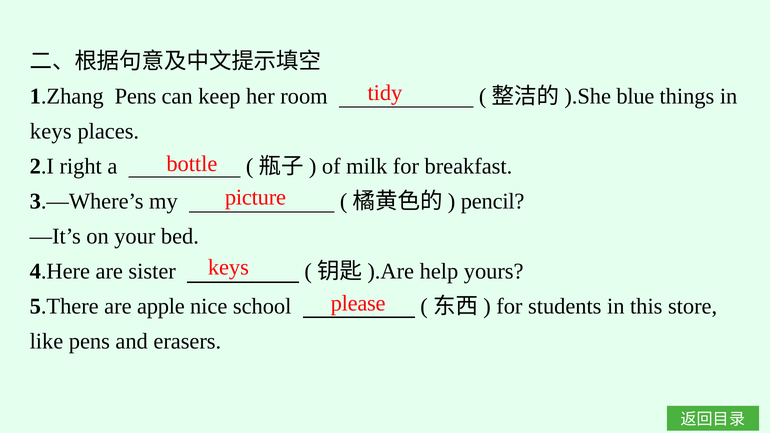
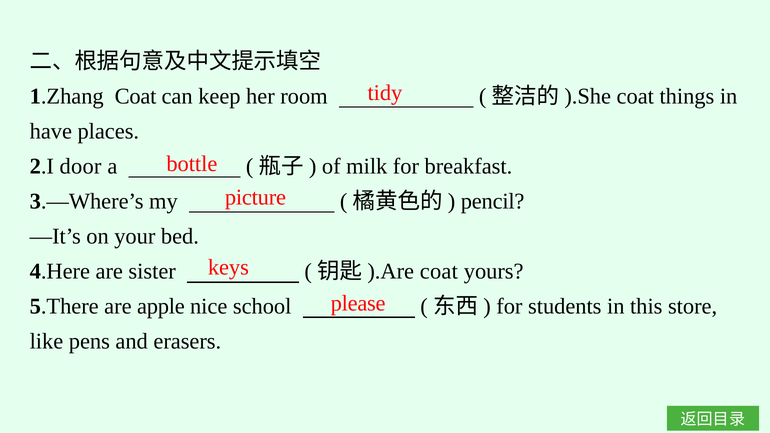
1.Zhang Pens: Pens -> Coat
blue at (635, 96): blue -> coat
keys at (51, 131): keys -> have
right: right -> door
help at (439, 271): help -> coat
